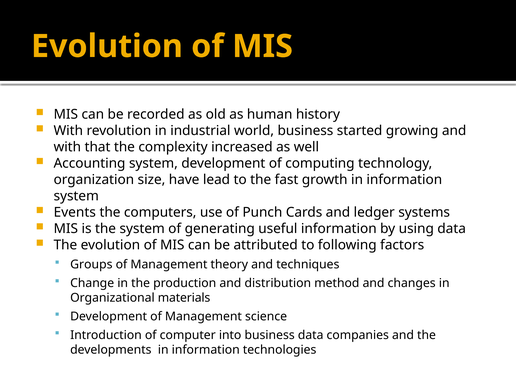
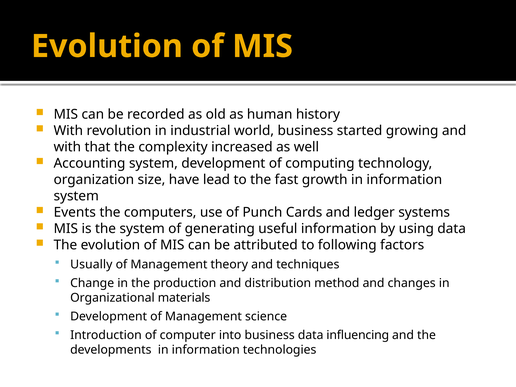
Groups: Groups -> Usually
companies: companies -> influencing
